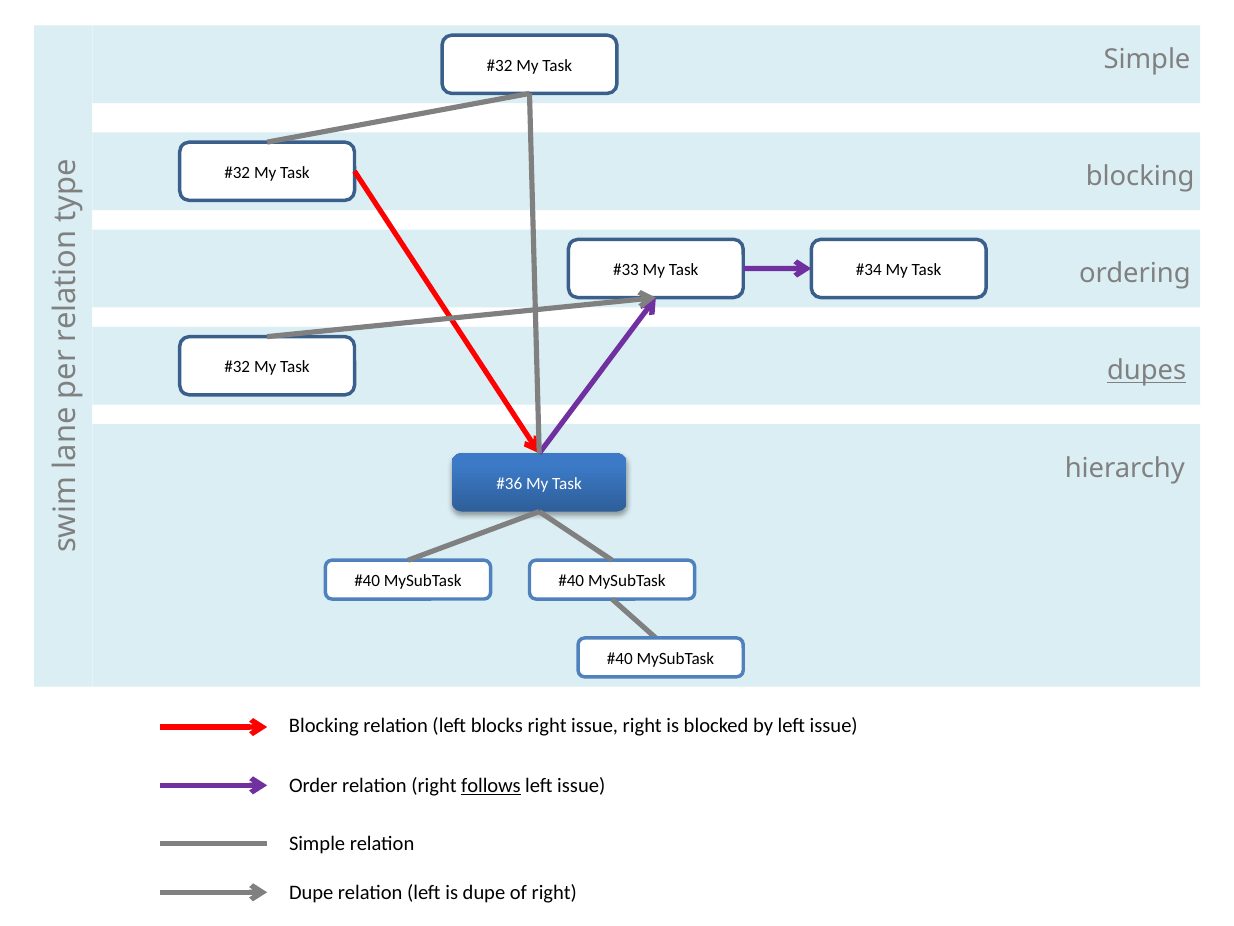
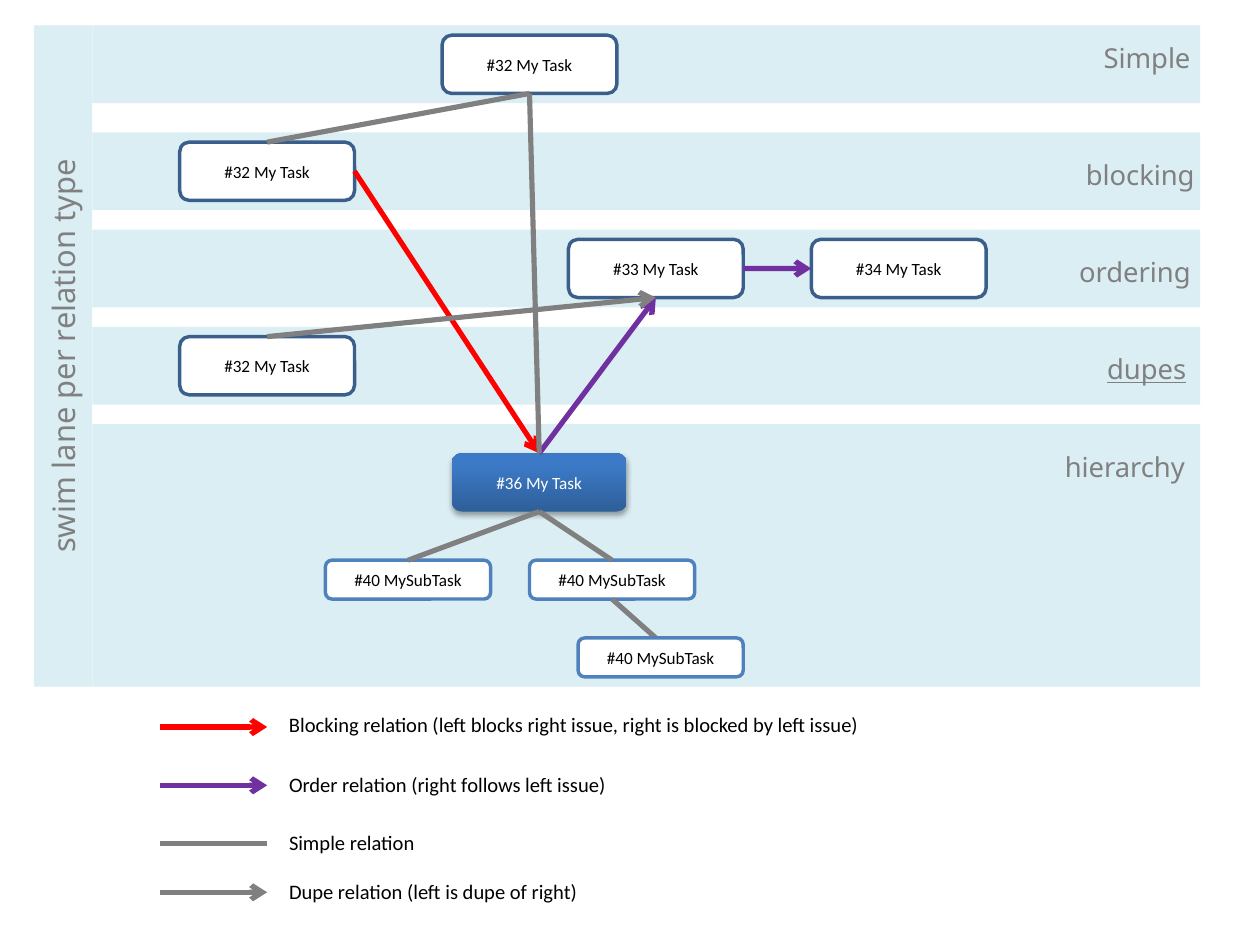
follows underline: present -> none
